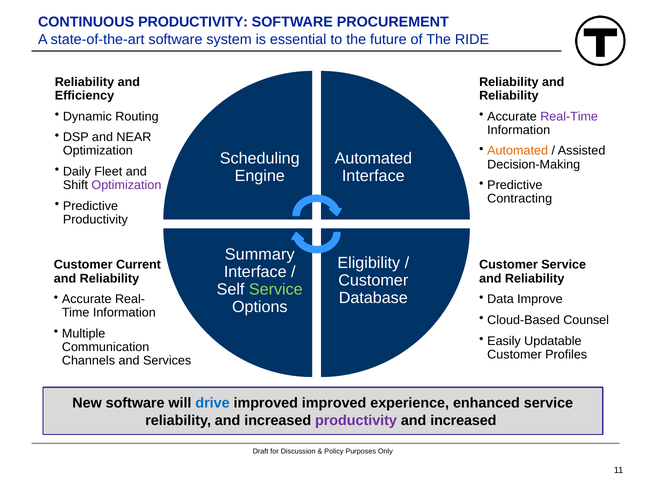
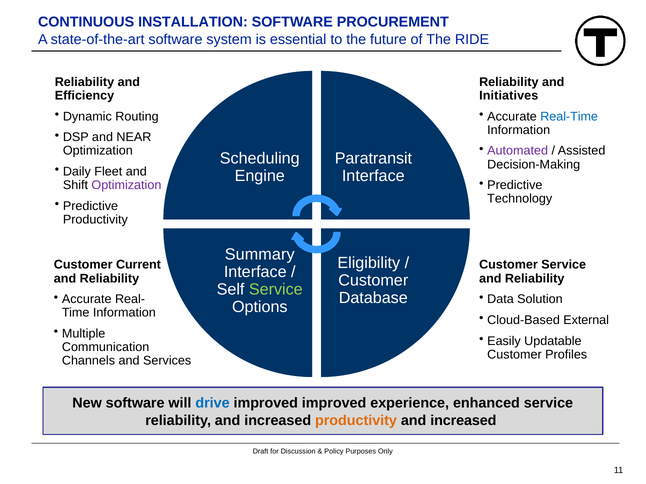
CONTINUOUS PRODUCTIVITY: PRODUCTIVITY -> INSTALLATION
Reliability at (509, 96): Reliability -> Initiatives
Real-Time colour: purple -> blue
Automated at (518, 151) colour: orange -> purple
Automated at (373, 159): Automated -> Paratransit
Contracting: Contracting -> Technology
Improve: Improve -> Solution
Counsel: Counsel -> External
productivity at (356, 421) colour: purple -> orange
